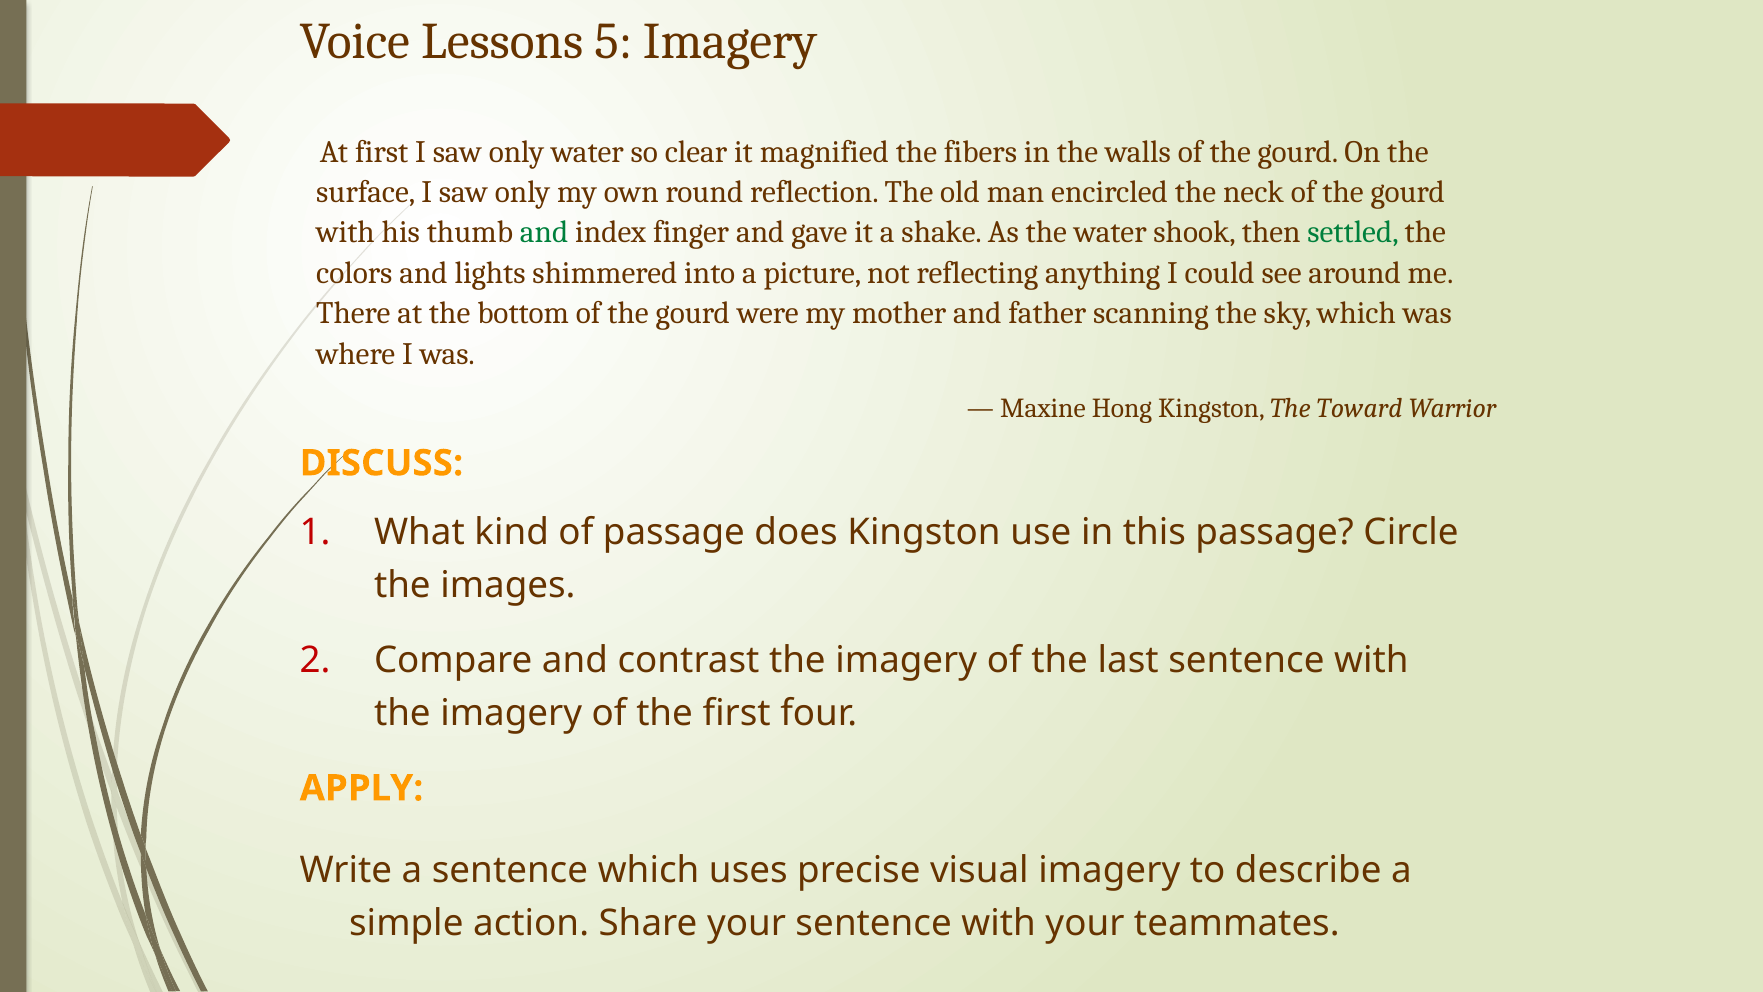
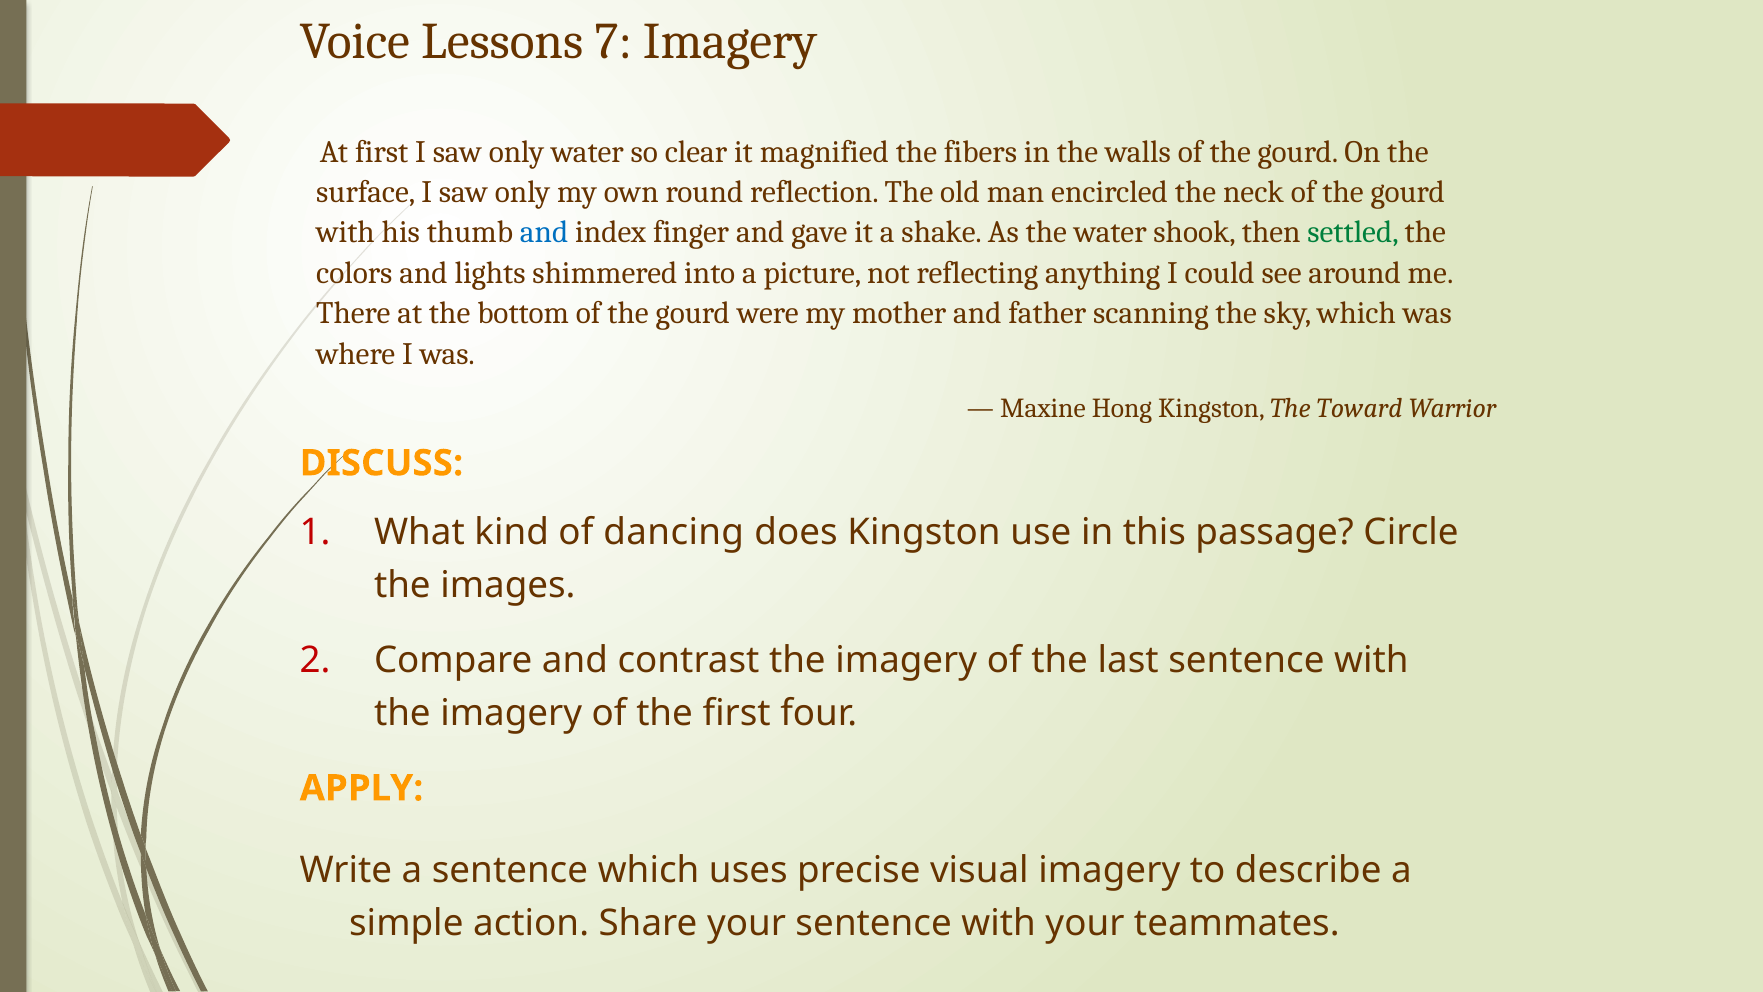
5: 5 -> 7
and at (544, 233) colour: green -> blue
of passage: passage -> dancing
